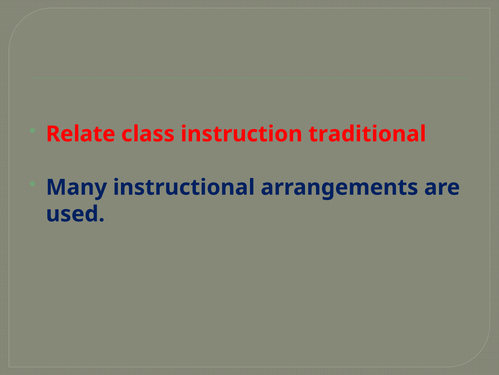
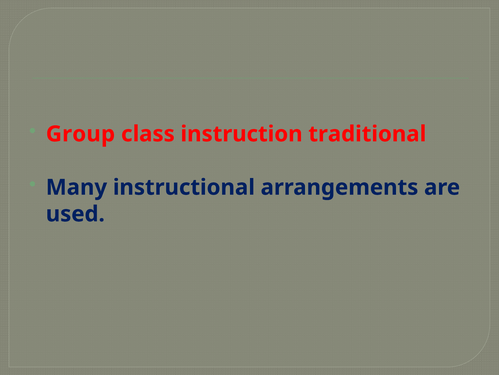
Relate: Relate -> Group
